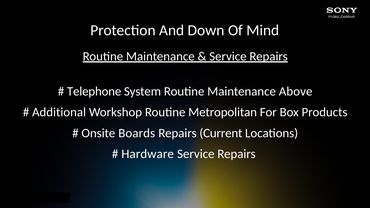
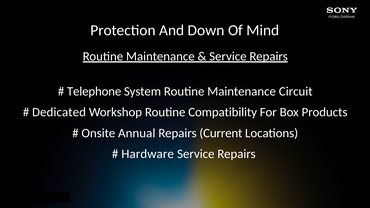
Above: Above -> Circuit
Additional: Additional -> Dedicated
Metropolitan: Metropolitan -> Compatibility
Boards: Boards -> Annual
